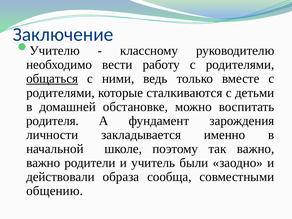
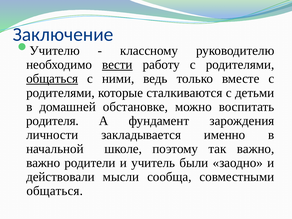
вести underline: none -> present
образа: образа -> мысли
общению at (55, 191): общению -> общаться
